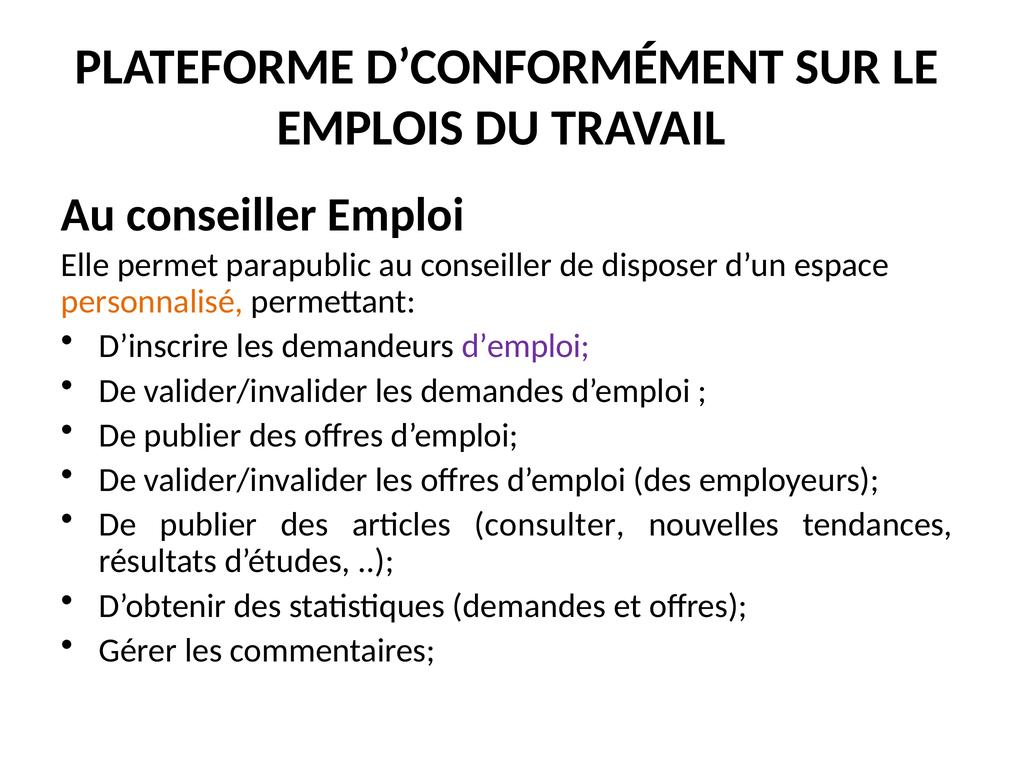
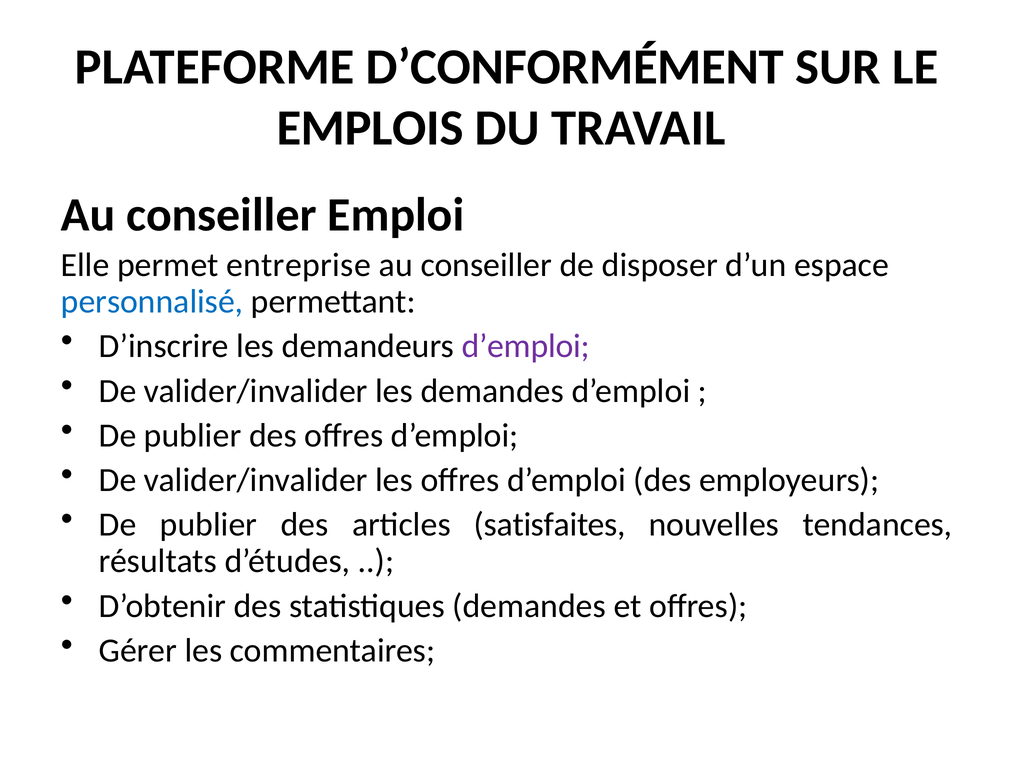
parapublic: parapublic -> entreprise
personnalisé colour: orange -> blue
consulter: consulter -> satisfaites
